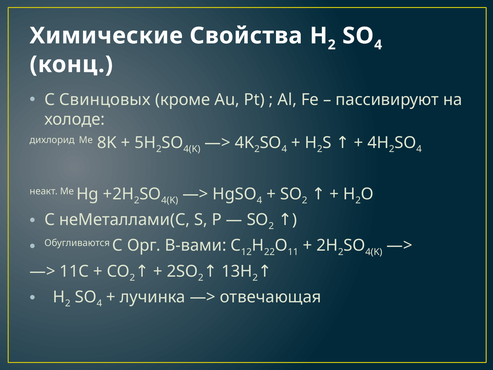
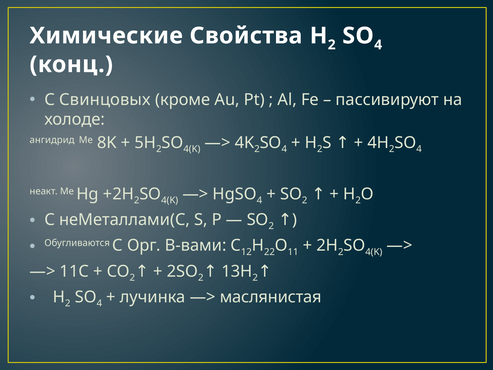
дихлорид: дихлорид -> ангидрид
отвечающая: отвечающая -> маслянистая
